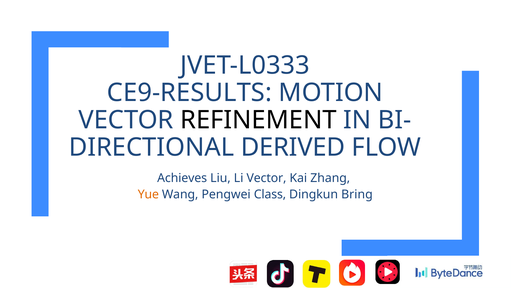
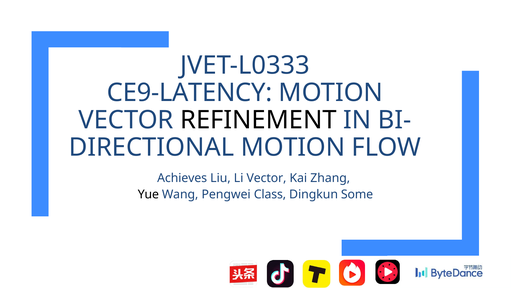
CE9-RESULTS: CE9-RESULTS -> CE9-LATENCY
DERIVED at (293, 147): DERIVED -> MOTION
Yue colour: orange -> black
Bring: Bring -> Some
